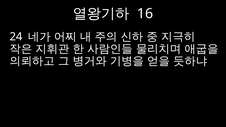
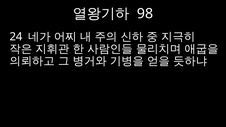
16: 16 -> 98
